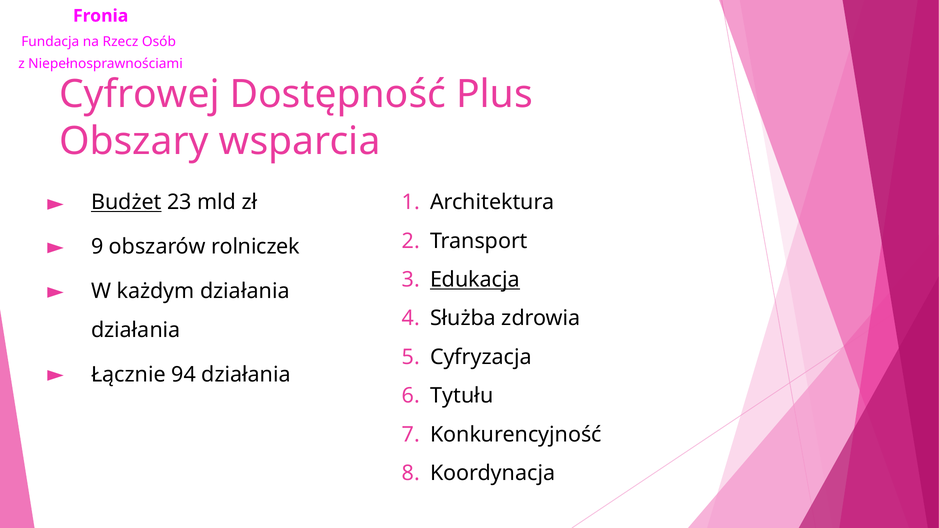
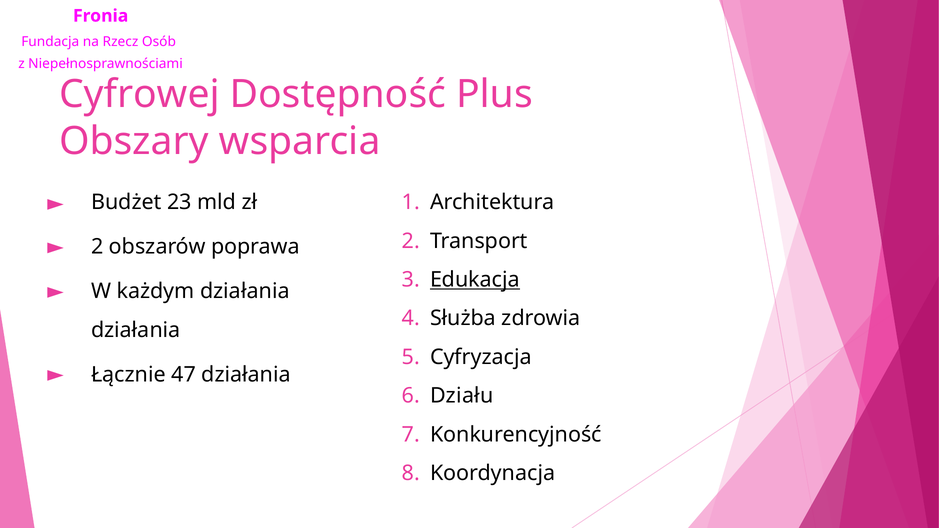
Budżet underline: present -> none
9 at (97, 247): 9 -> 2
rolniczek: rolniczek -> poprawa
94: 94 -> 47
Tytułu: Tytułu -> Działu
